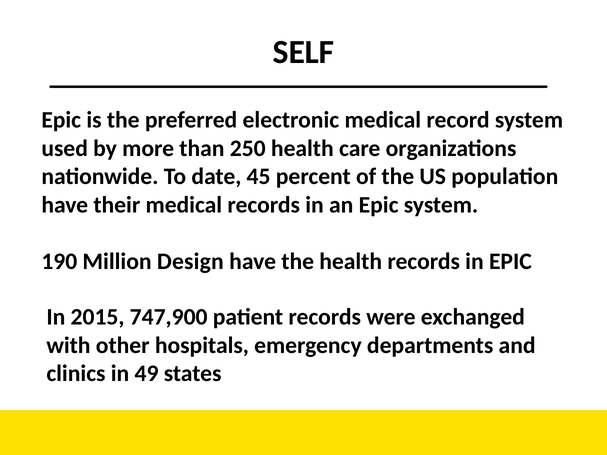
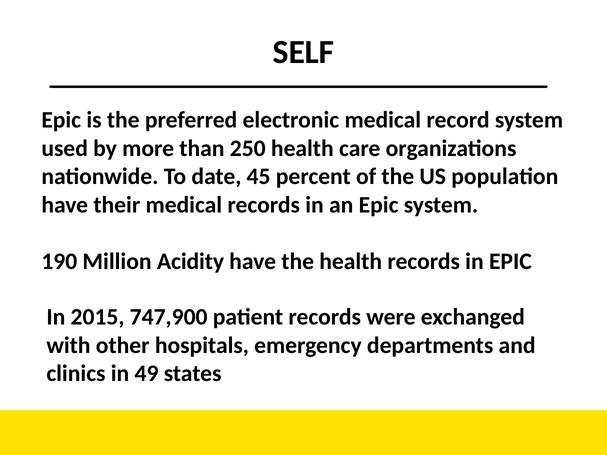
Design: Design -> Acidity
